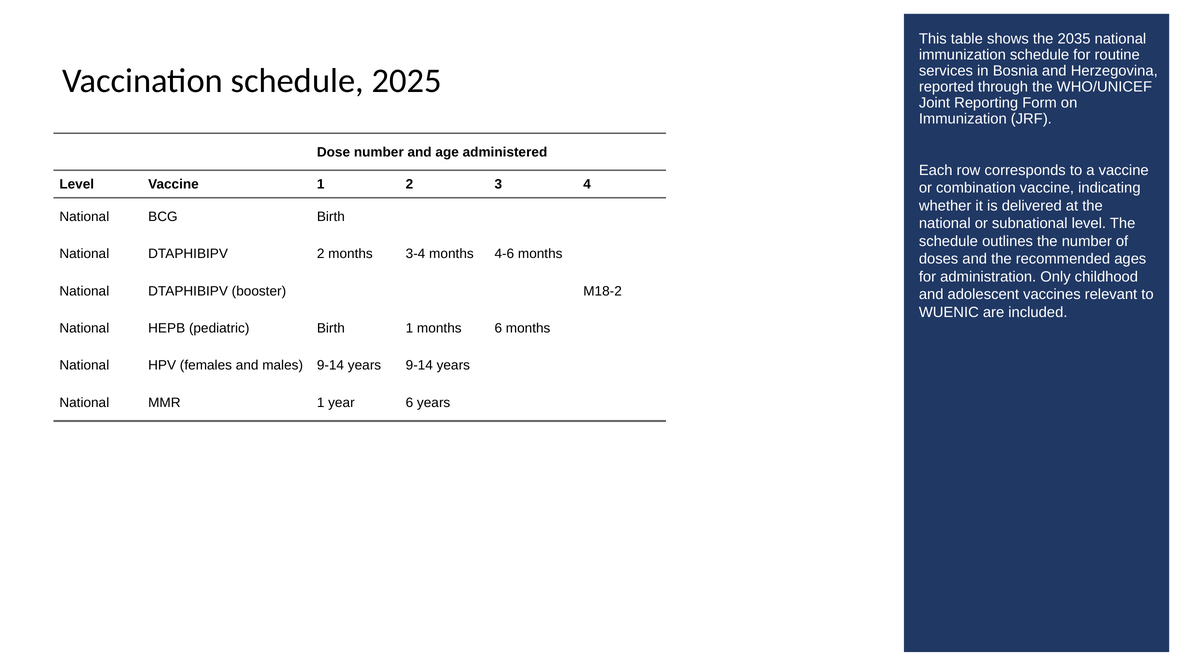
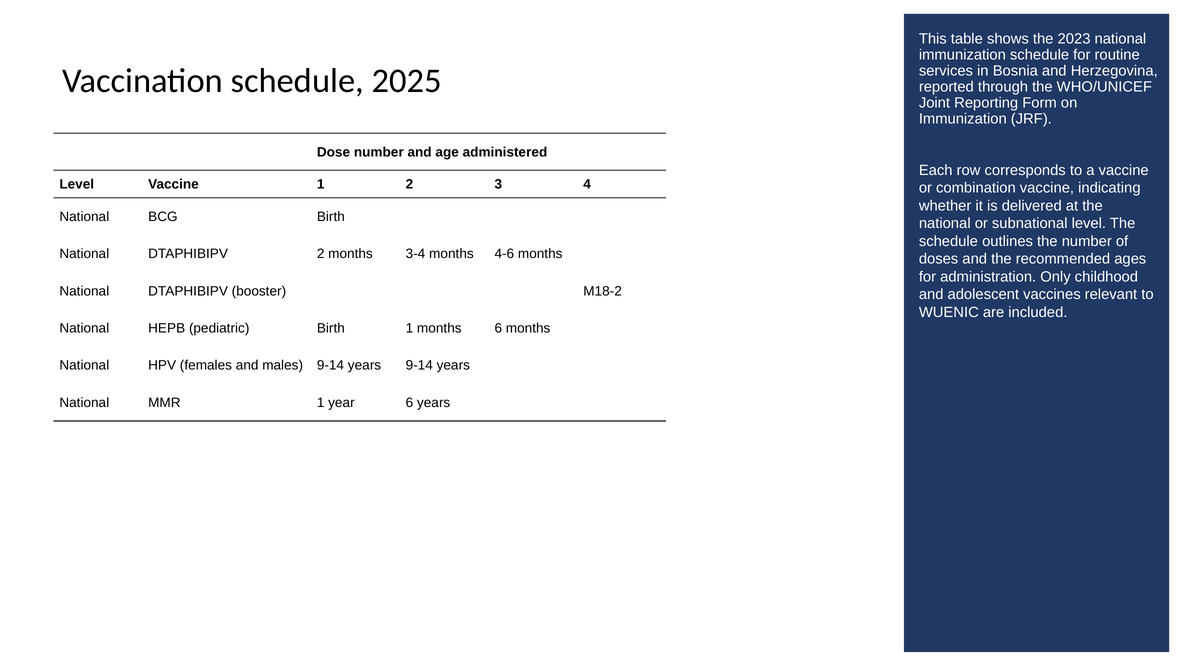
2035: 2035 -> 2023
